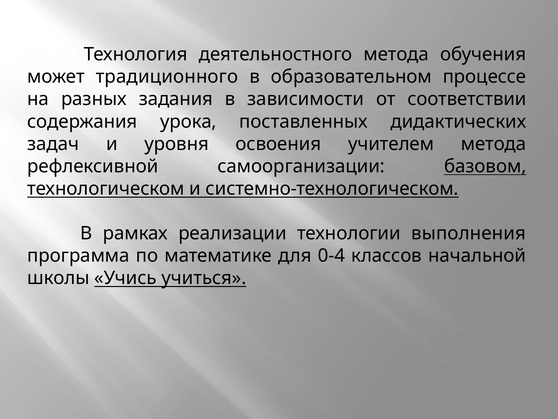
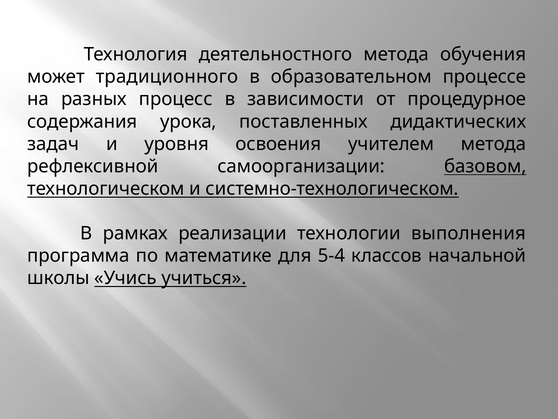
задания: задания -> процесс
соответствии: соответствии -> процедурное
0-4: 0-4 -> 5-4
